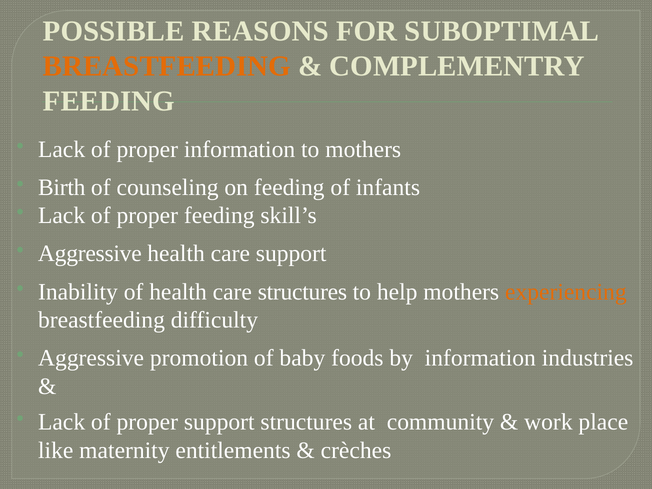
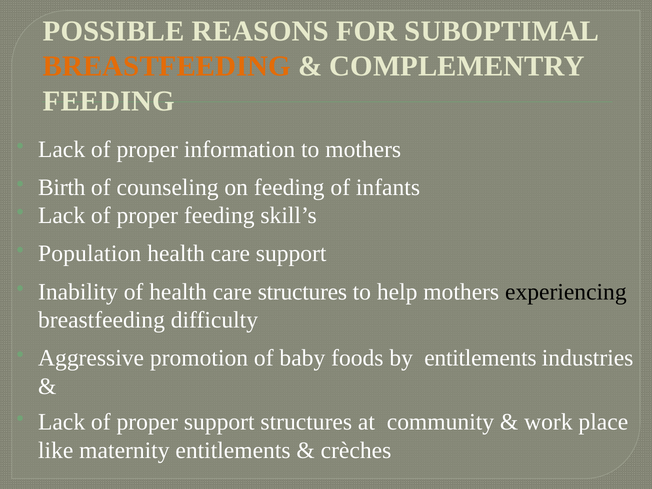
Aggressive at (90, 254): Aggressive -> Population
experiencing colour: orange -> black
by information: information -> entitlements
